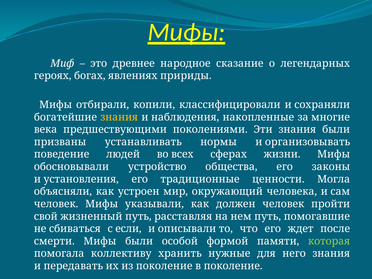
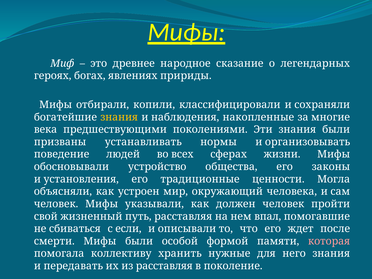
нем путь: путь -> впал
которая colour: light green -> pink
из поколение: поколение -> расставляя
